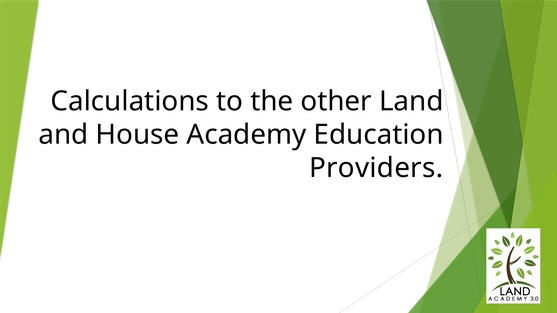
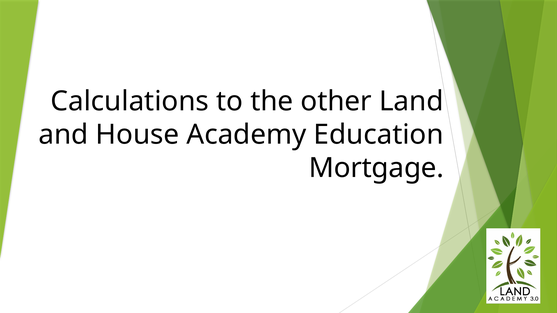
Providers: Providers -> Mortgage
